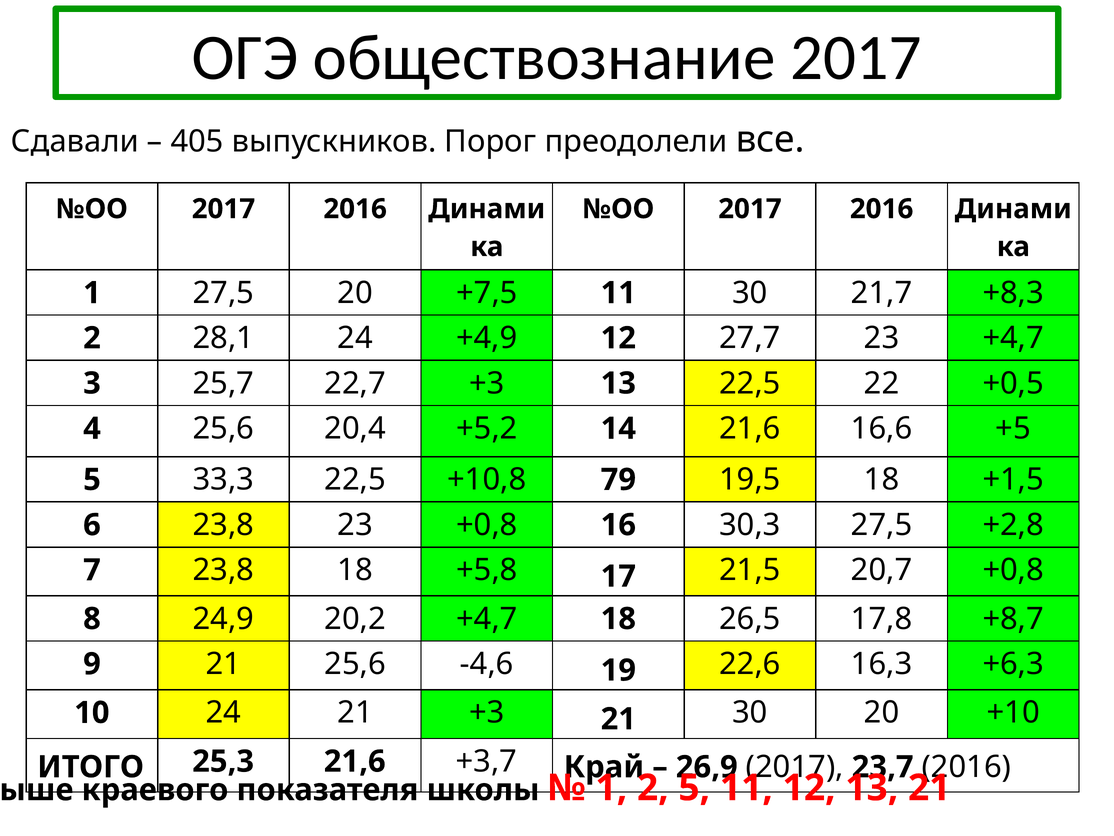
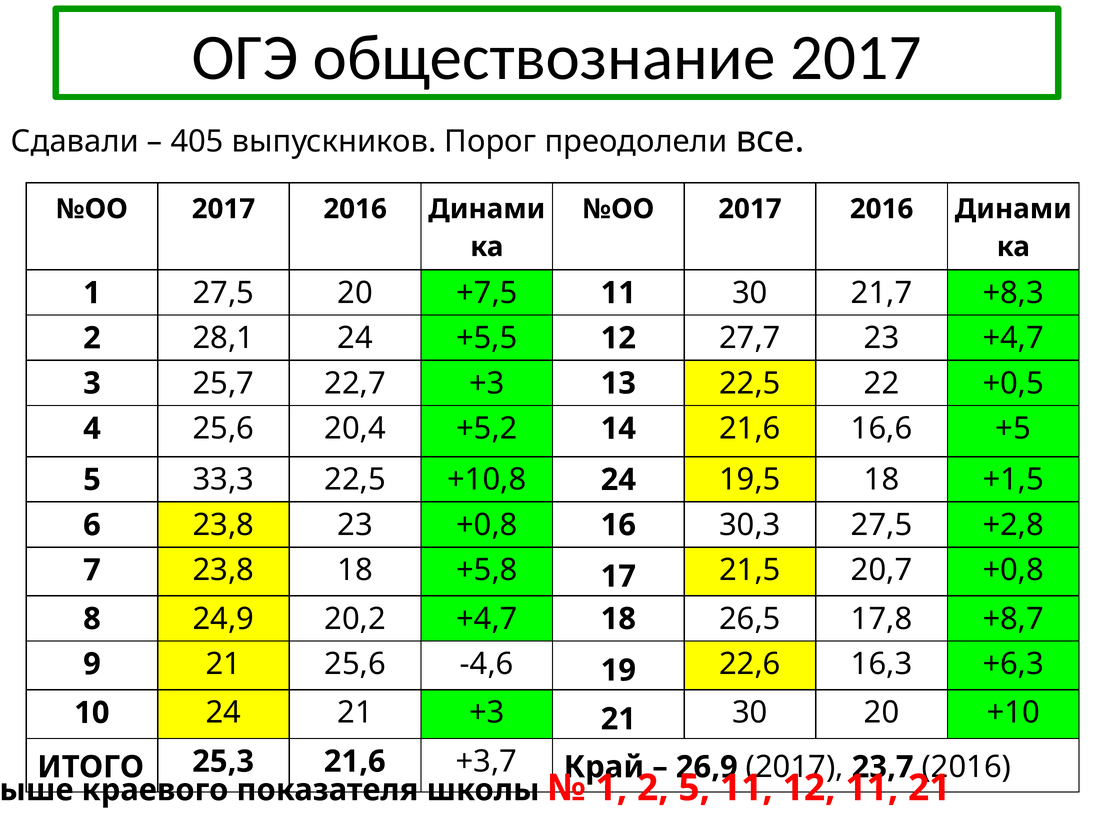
+4,9: +4,9 -> +5,5
+10,8 79: 79 -> 24
12 13: 13 -> 11
